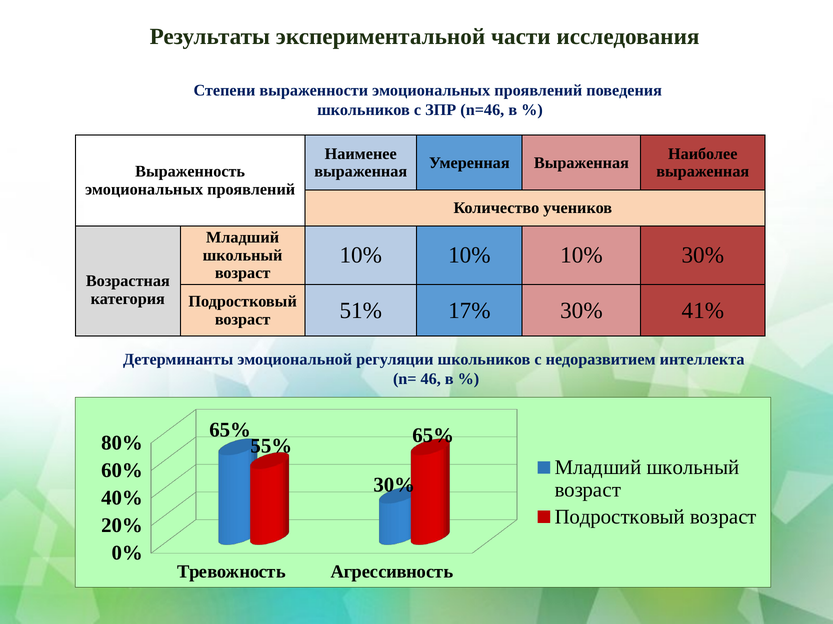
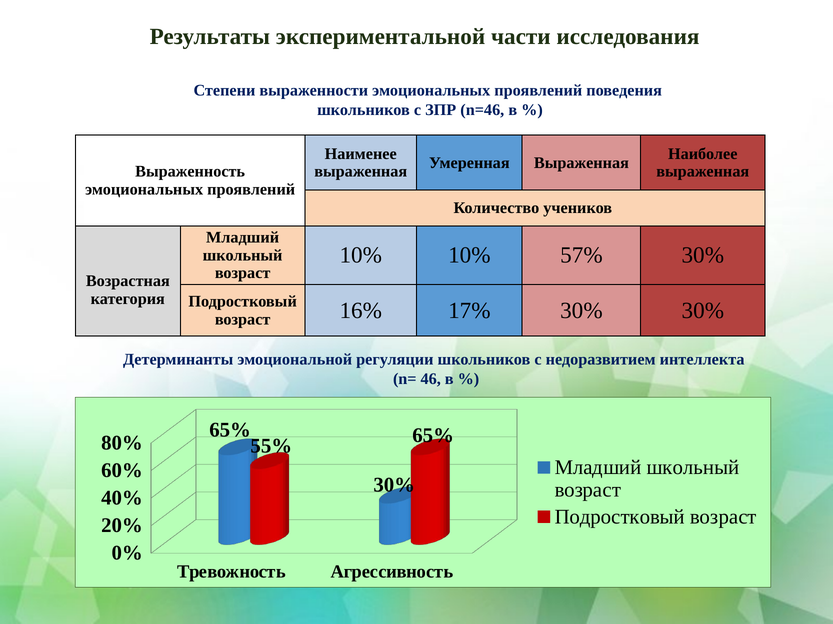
10% 10% 10%: 10% -> 57%
51%: 51% -> 16%
30% 41%: 41% -> 30%
